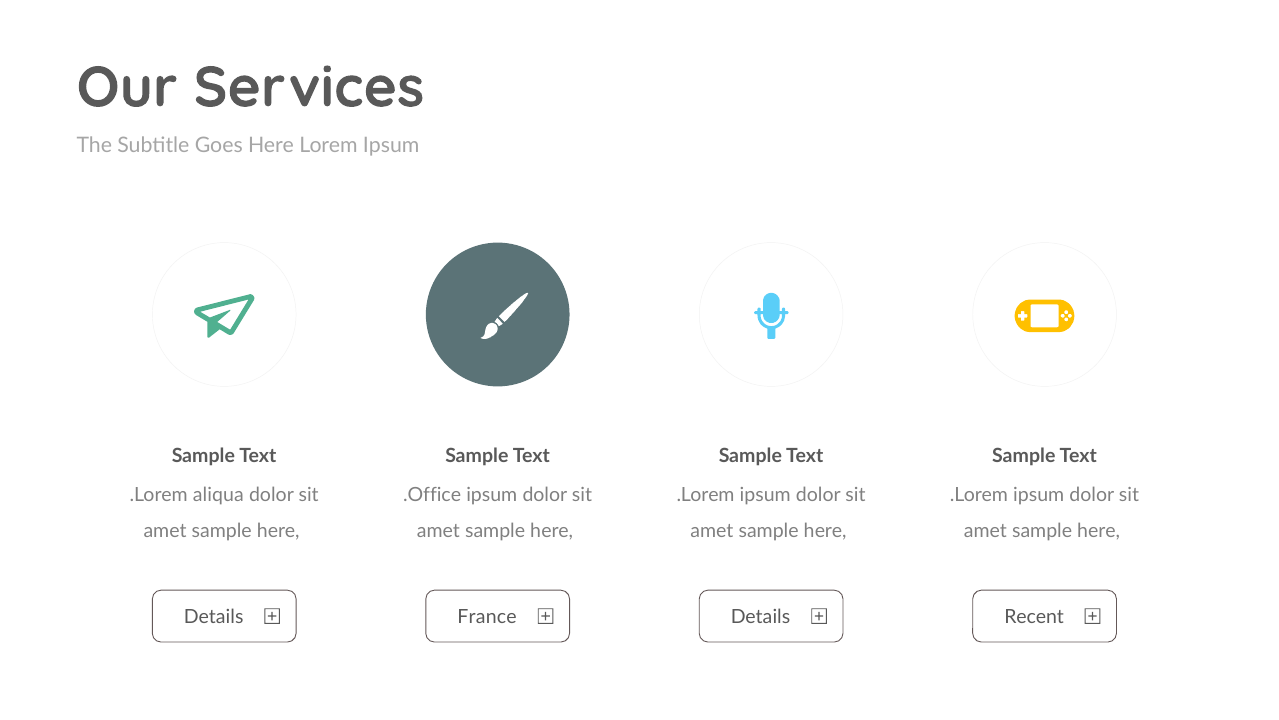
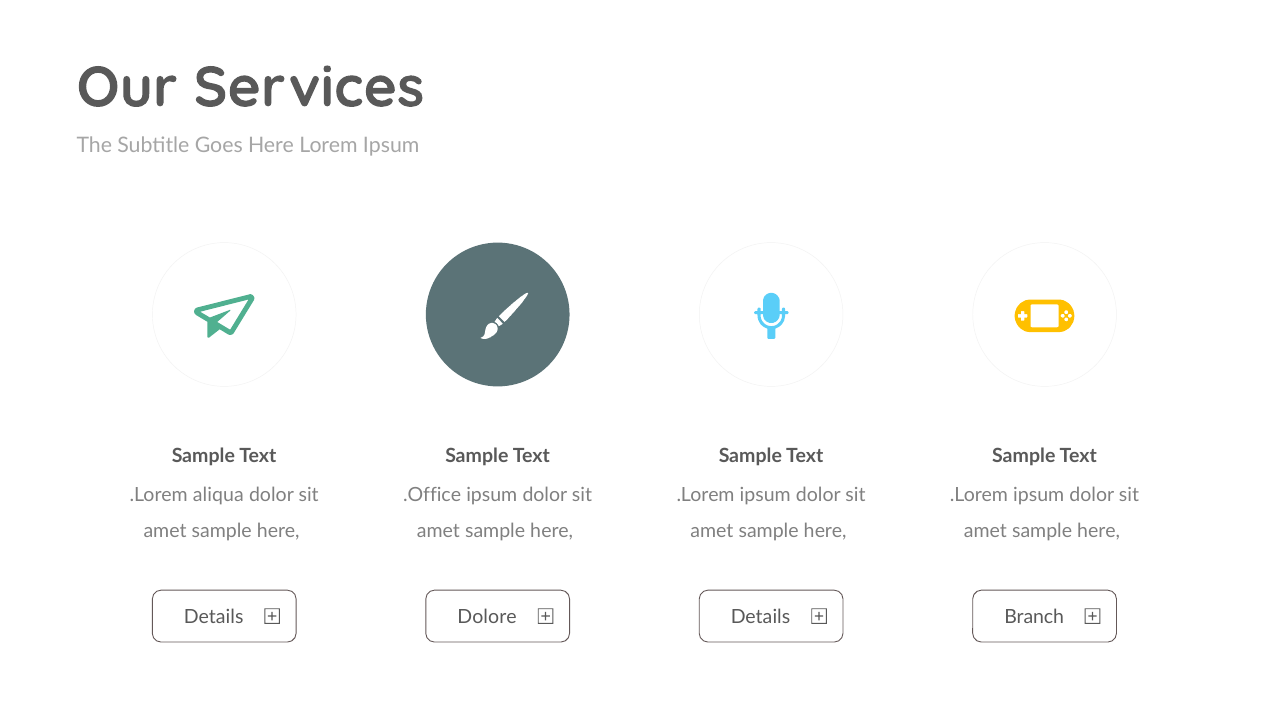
France: France -> Dolore
Recent: Recent -> Branch
